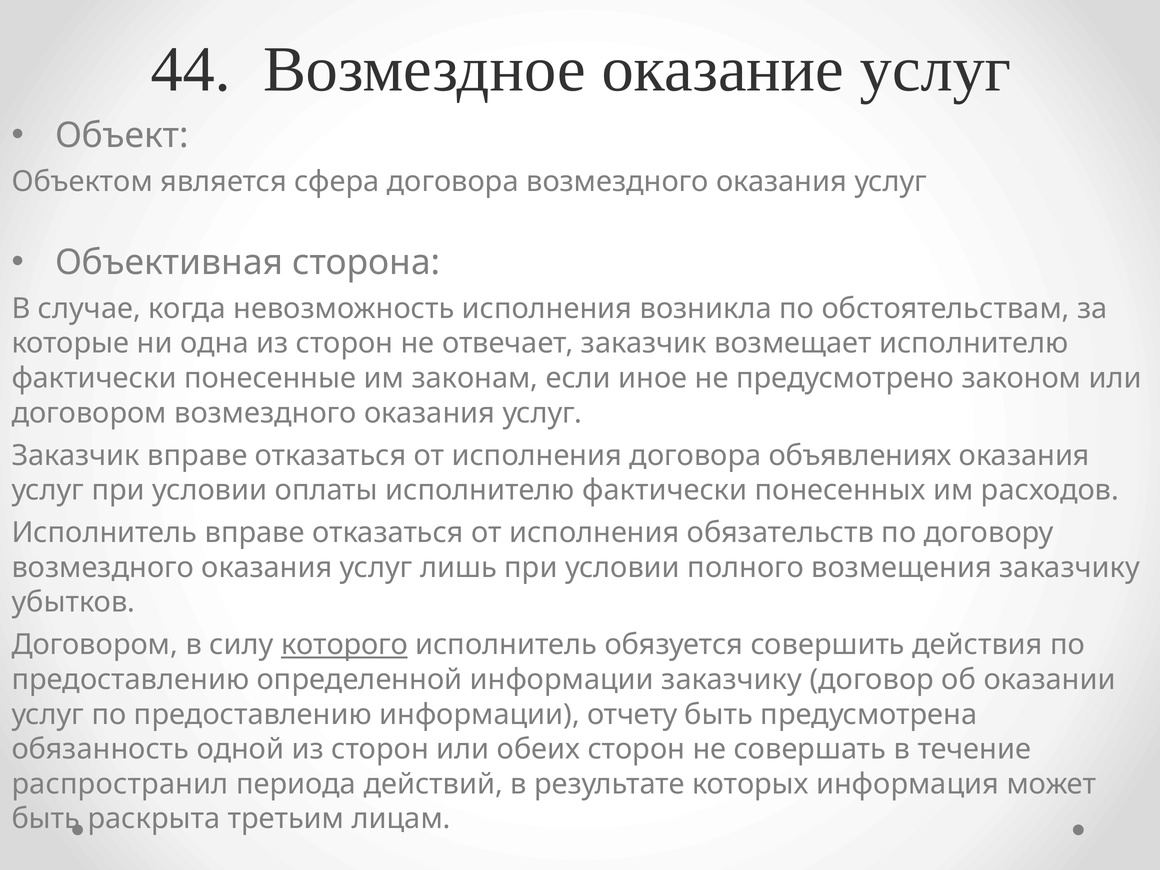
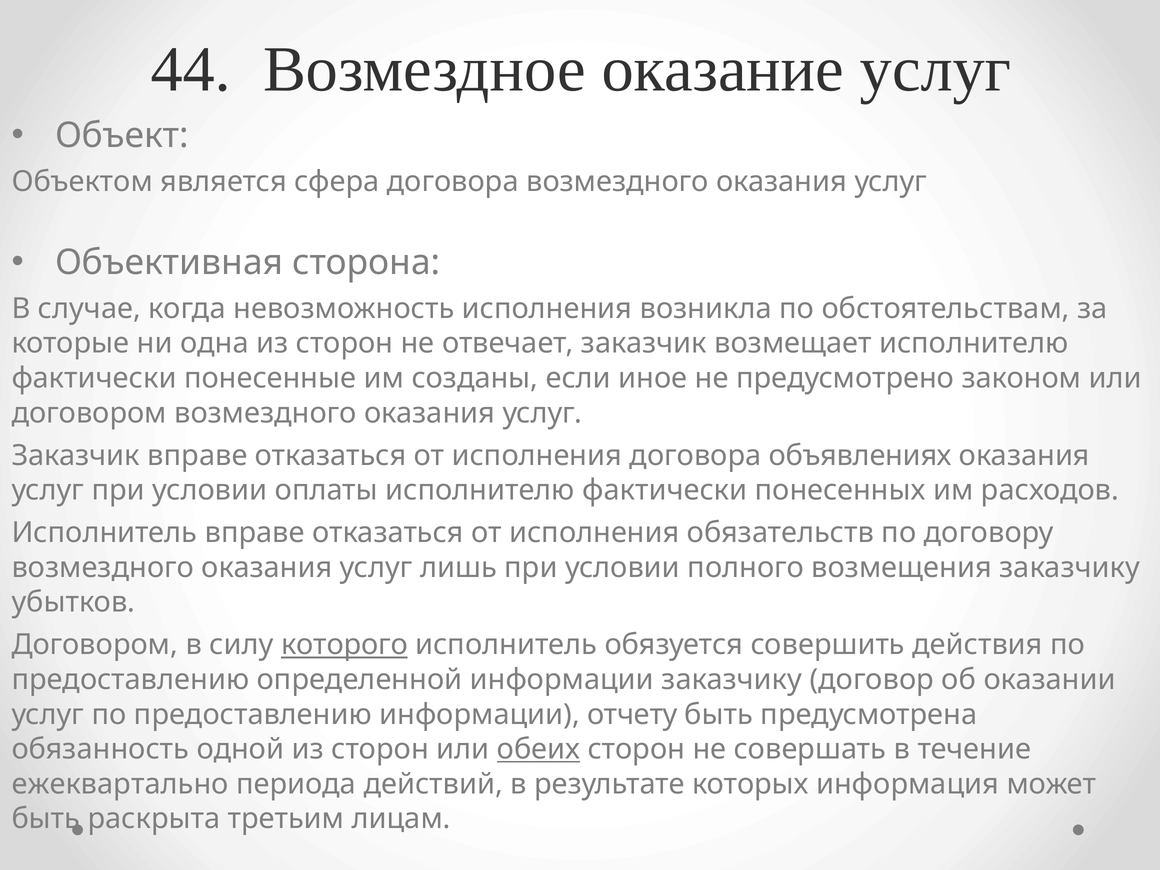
законам: законам -> созданы
обеих underline: none -> present
распространил: распространил -> ежеквартально
